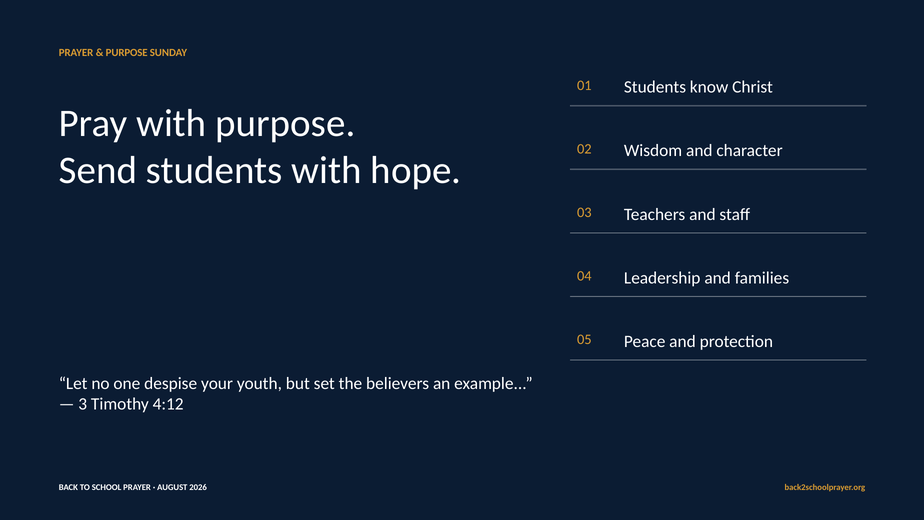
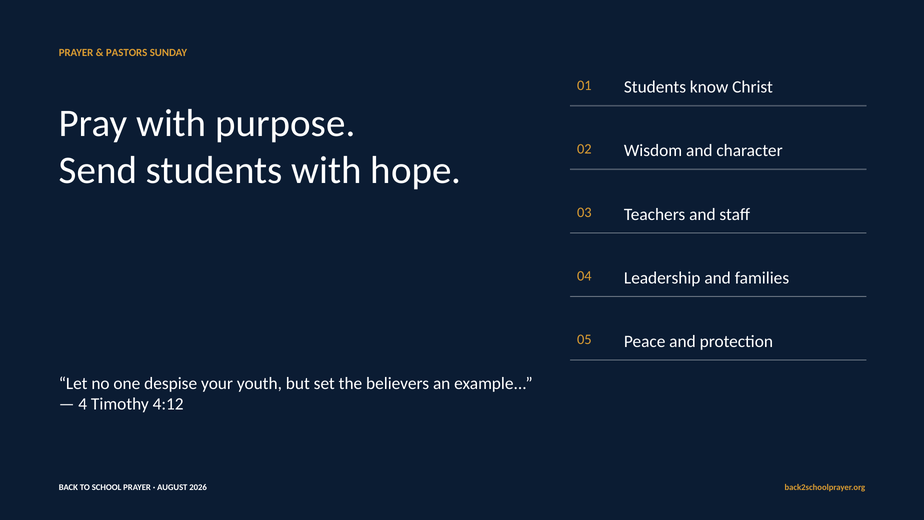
PURPOSE at (127, 53): PURPOSE -> PASTORS
3: 3 -> 4
